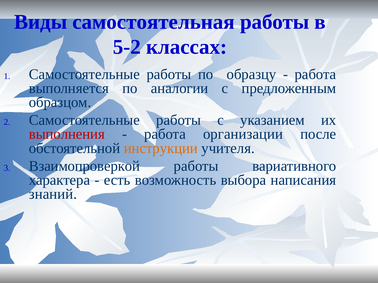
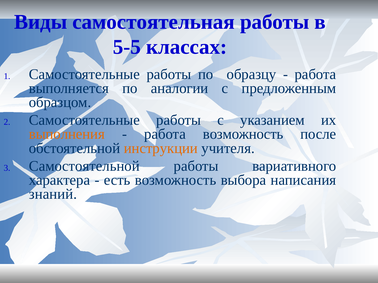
5-2: 5-2 -> 5-5
выполнения colour: red -> orange
работа организации: организации -> возможность
Взаимопроверкой: Взаимопроверкой -> Самостоятельной
